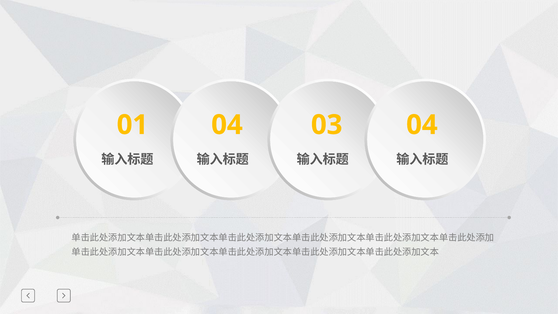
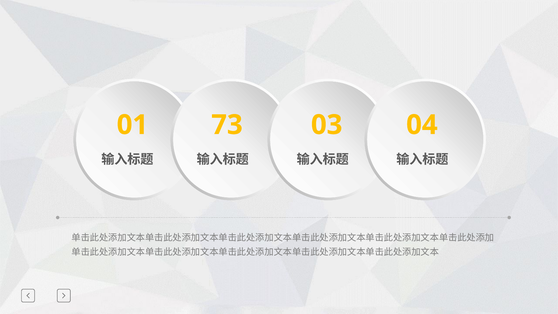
01 04: 04 -> 73
